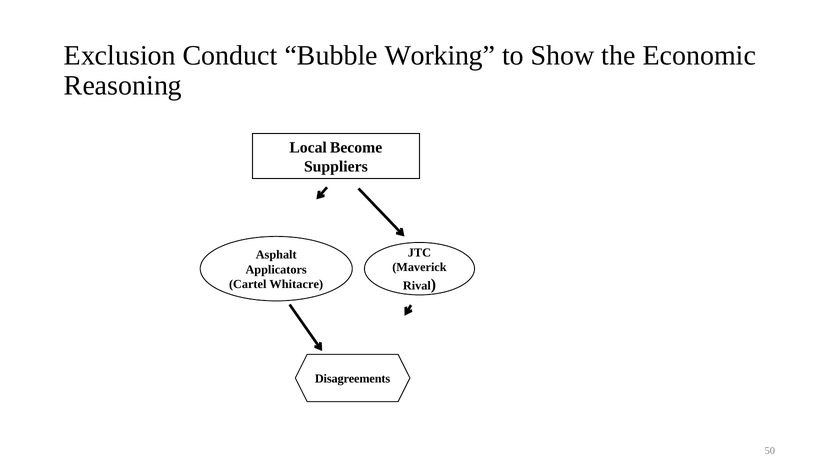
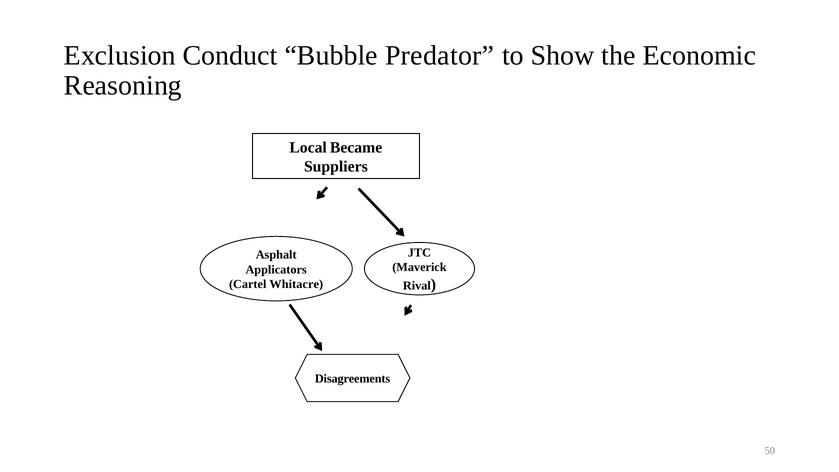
Working: Working -> Predator
Become: Become -> Became
